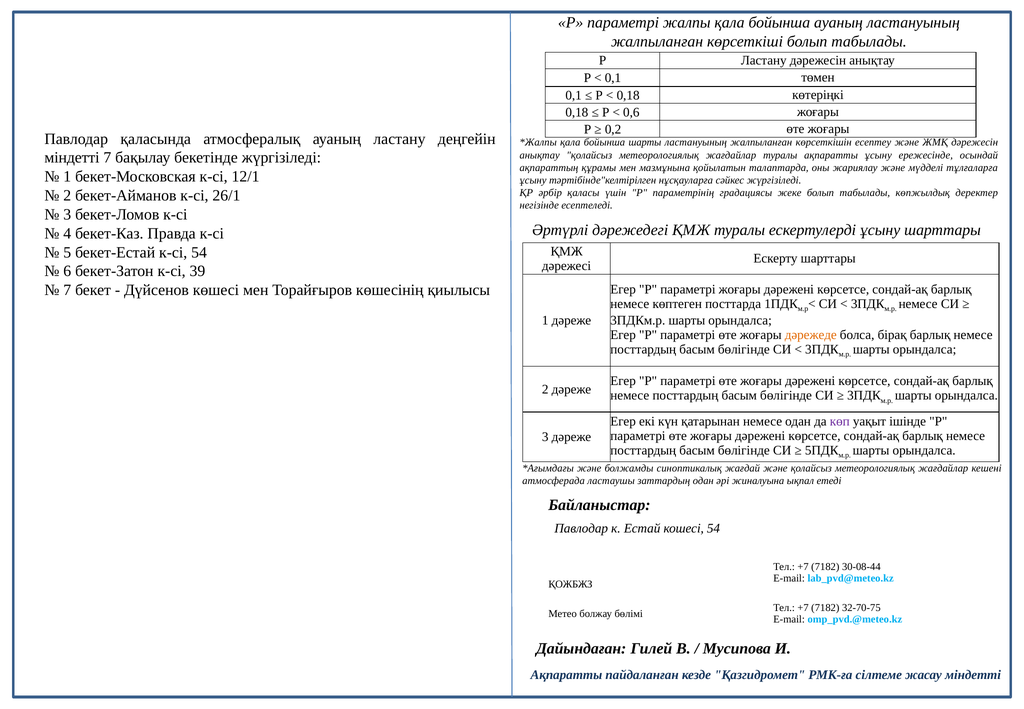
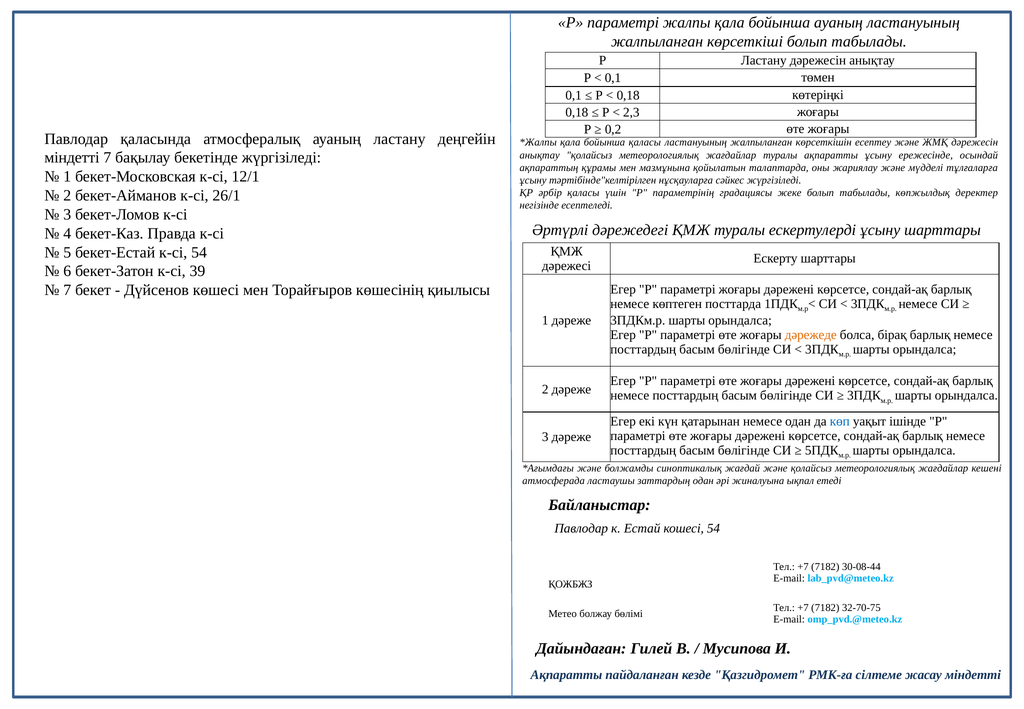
0,6: 0,6 -> 2,3
бойынша шарты: шарты -> қаласы
көп colour: purple -> blue
